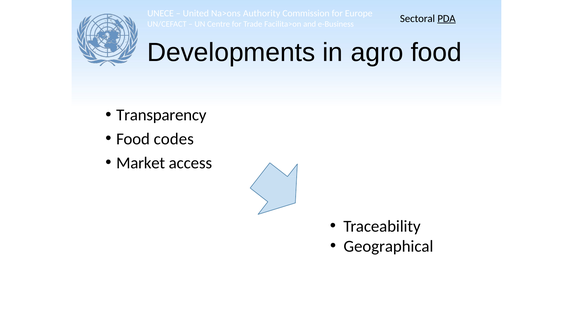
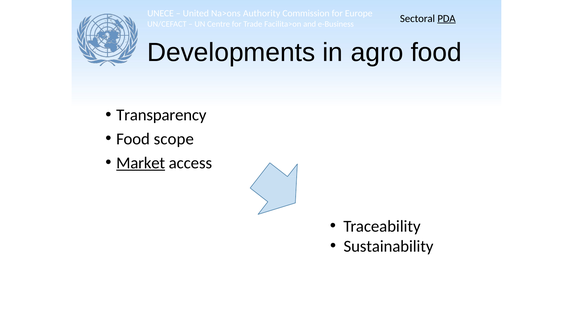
codes: codes -> scope
Market underline: none -> present
Geographical: Geographical -> Sustainability
